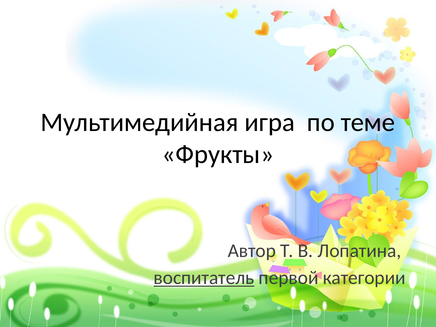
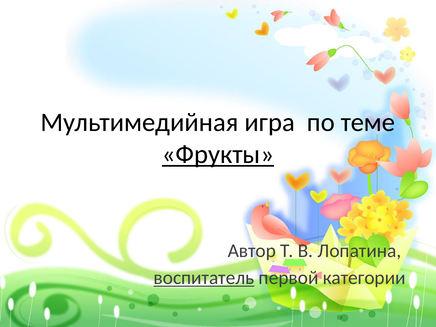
Фрукты underline: none -> present
